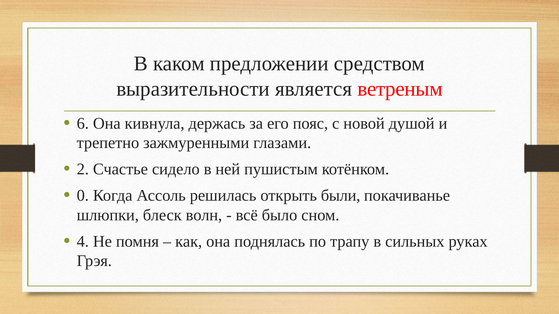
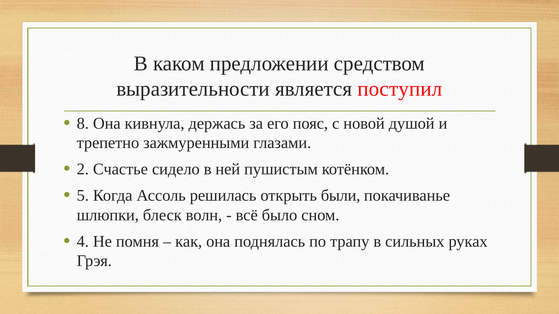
ветреным: ветреным -> поступил
6: 6 -> 8
0: 0 -> 5
